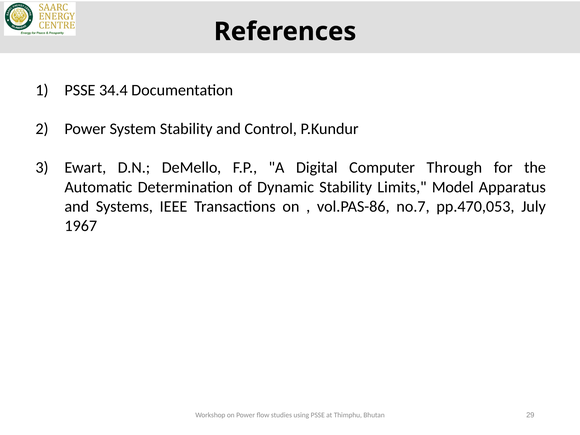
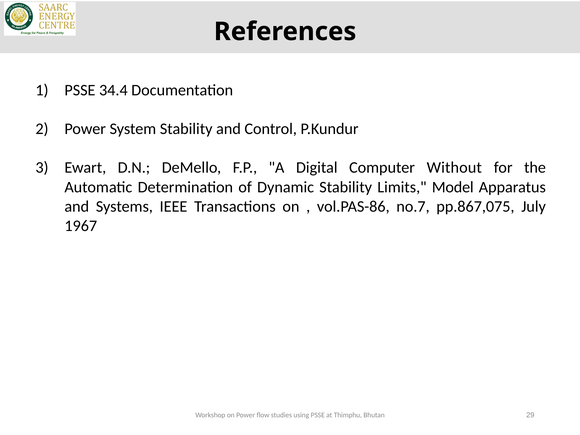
Through: Through -> Without
pp.470,053: pp.470,053 -> pp.867,075
